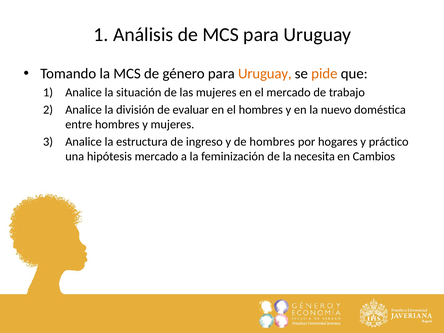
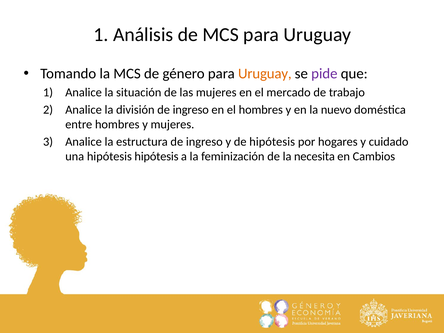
pide colour: orange -> purple
división de evaluar: evaluar -> ingreso
de hombres: hombres -> hipótesis
práctico: práctico -> cuidado
hipótesis mercado: mercado -> hipótesis
